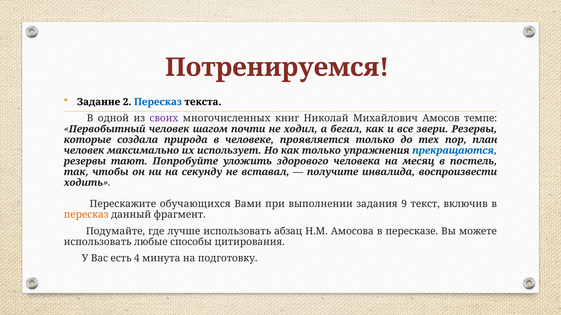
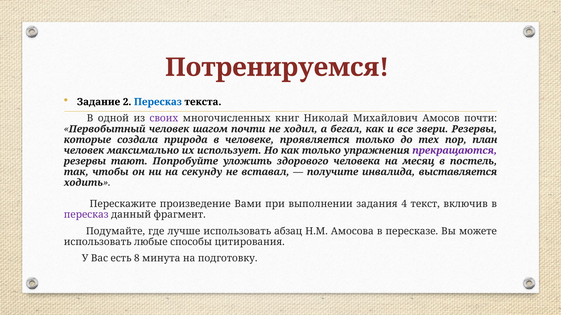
Амосов темпе: темпе -> почти
прекращаются colour: blue -> purple
воспроизвести: воспроизвести -> выставляется
обучающихся: обучающихся -> произведение
9: 9 -> 4
пересказ at (86, 215) colour: orange -> purple
4: 4 -> 8
